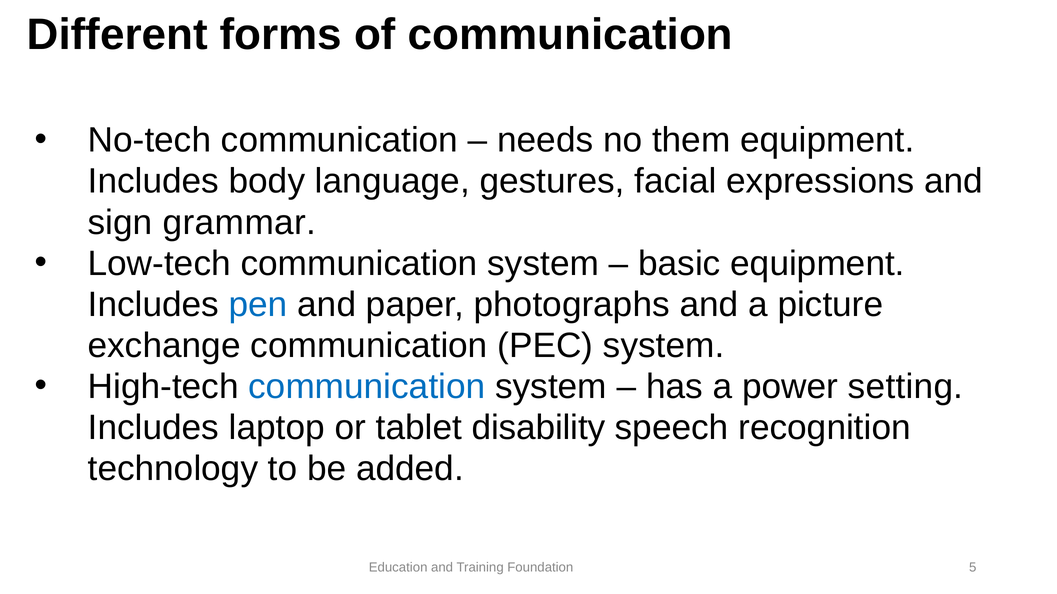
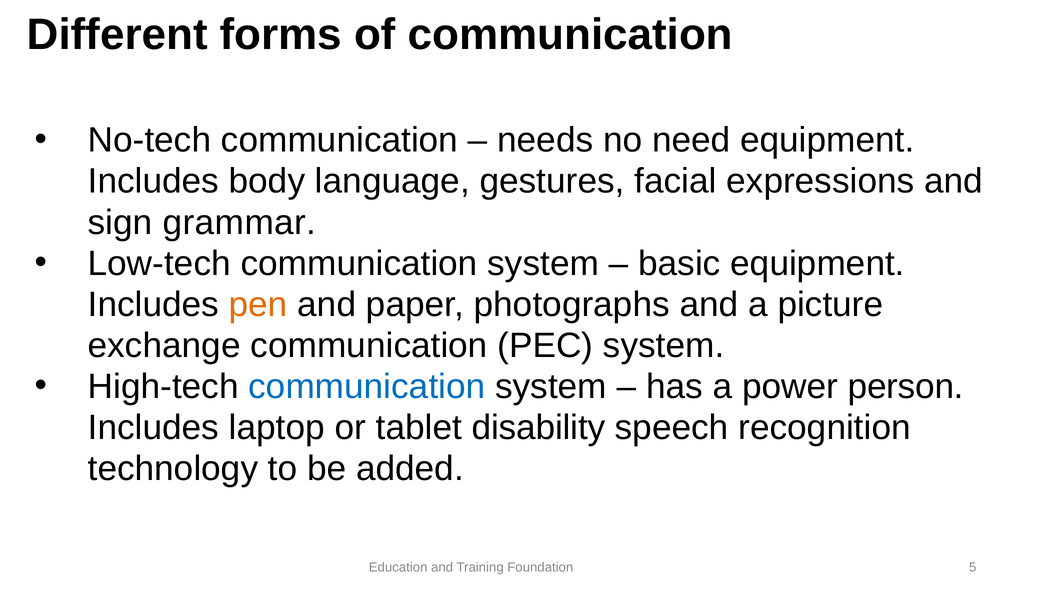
them: them -> need
pen colour: blue -> orange
setting: setting -> person
